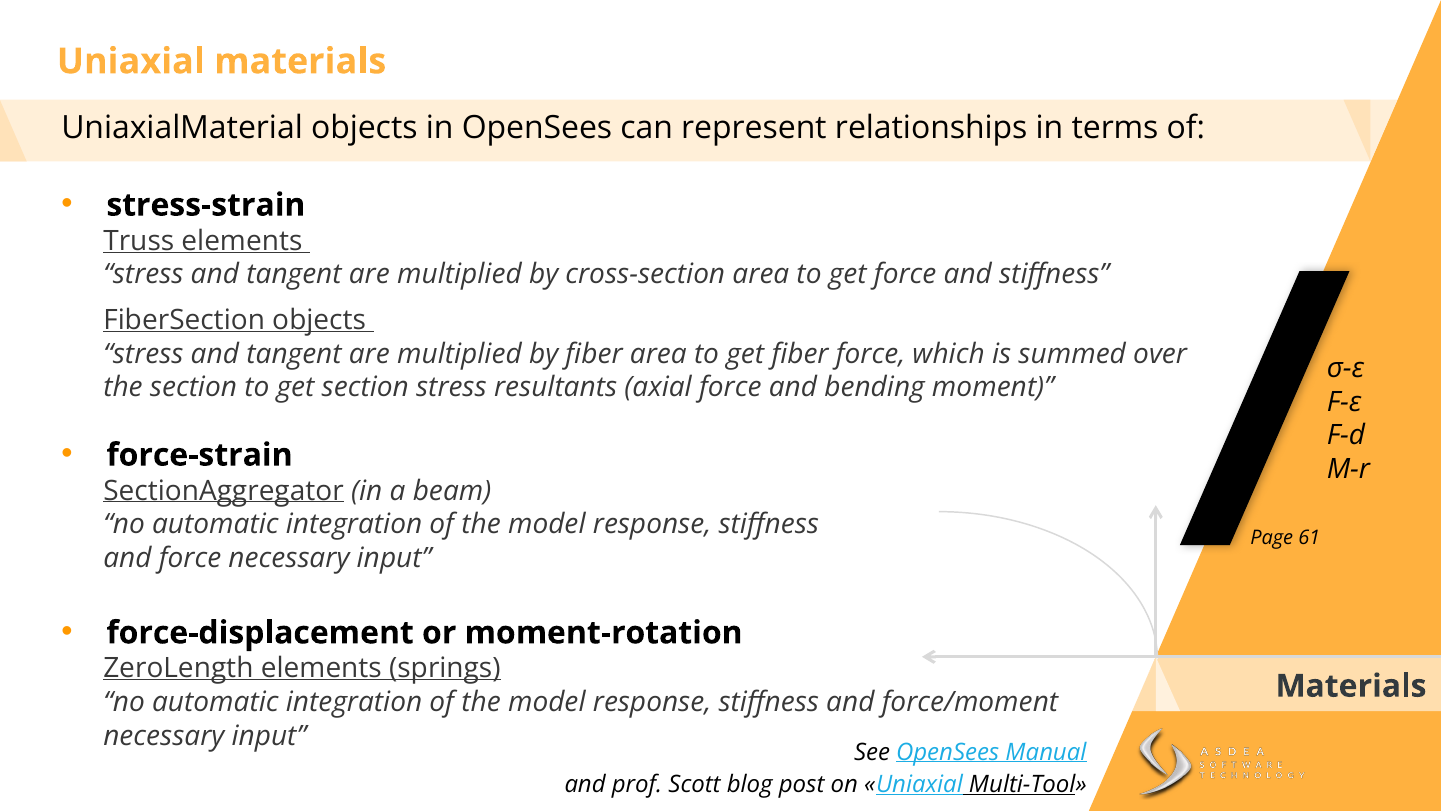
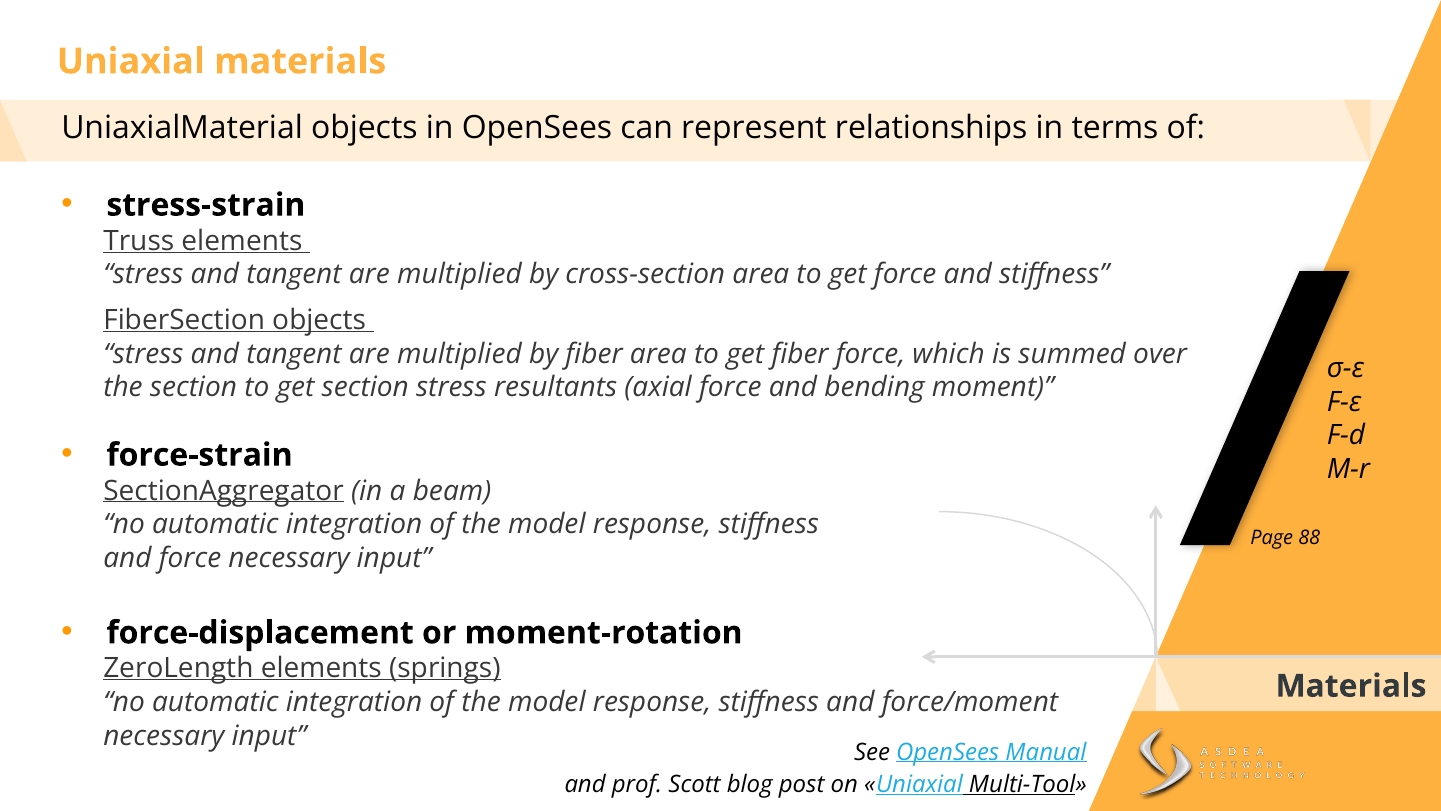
61: 61 -> 88
